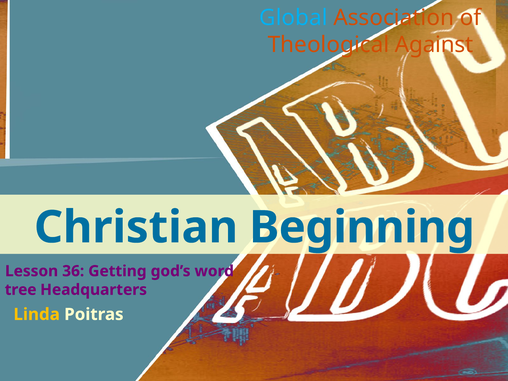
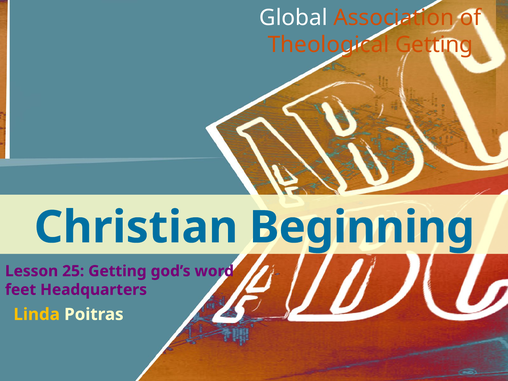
Global colour: light blue -> white
Theological Against: Against -> Getting
36: 36 -> 25
tree: tree -> feet
